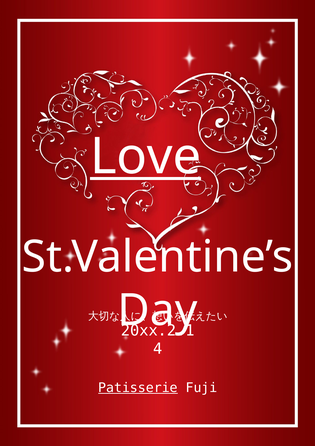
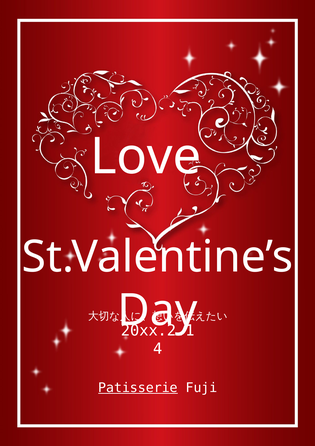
Love underline: present -> none
